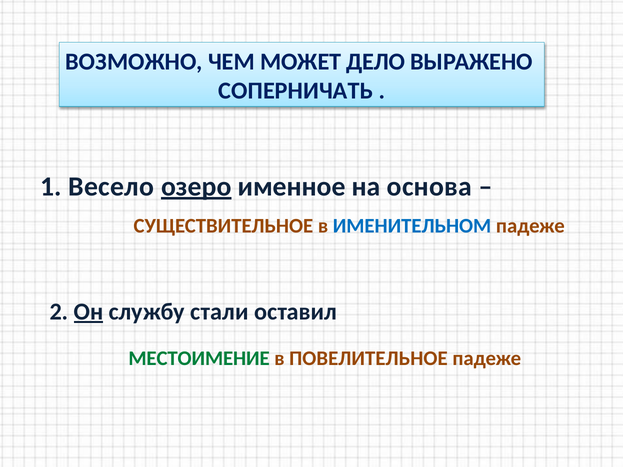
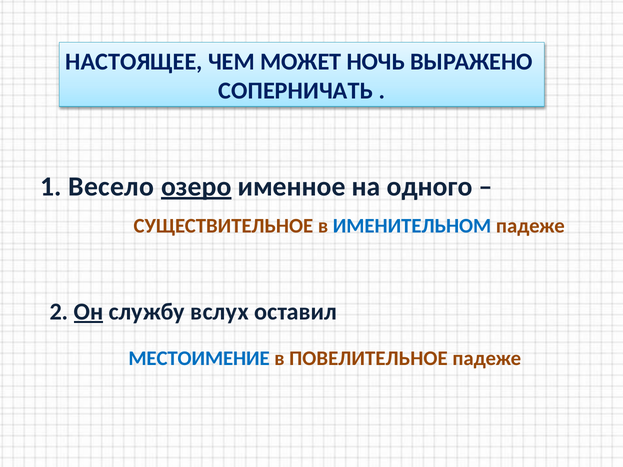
ВОЗМОЖНО: ВОЗМОЖНО -> НАСТОЯЩЕЕ
ДЕЛО: ДЕЛО -> НОЧЬ
основа: основа -> одного
стали: стали -> вслух
МЕСТОИМЕНИЕ colour: green -> blue
